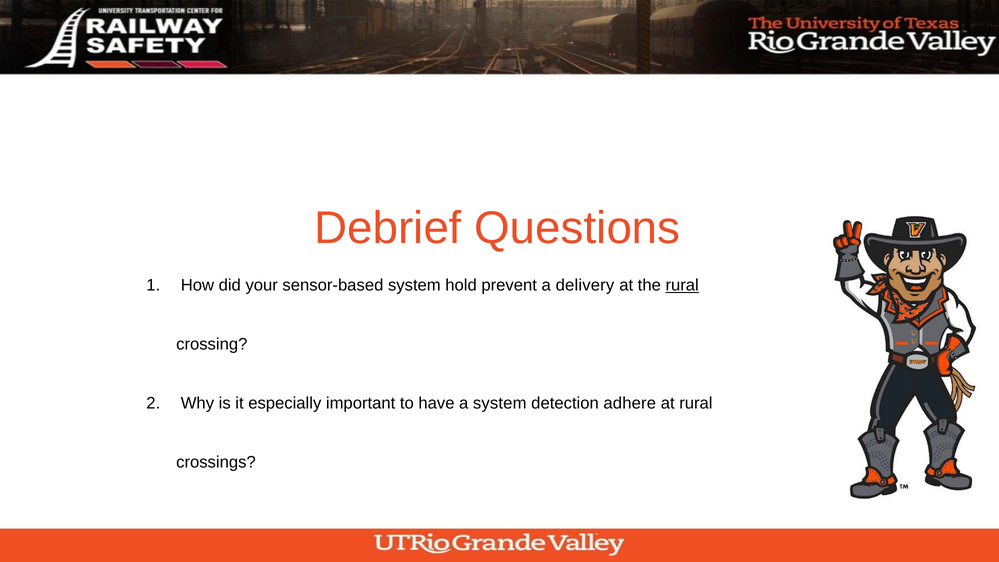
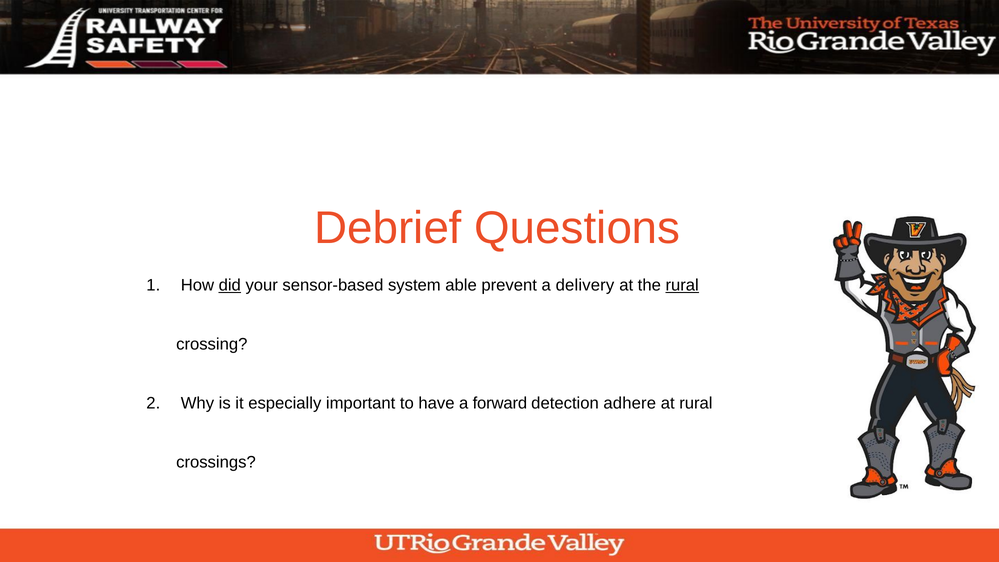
did underline: none -> present
hold: hold -> able
a system: system -> forward
